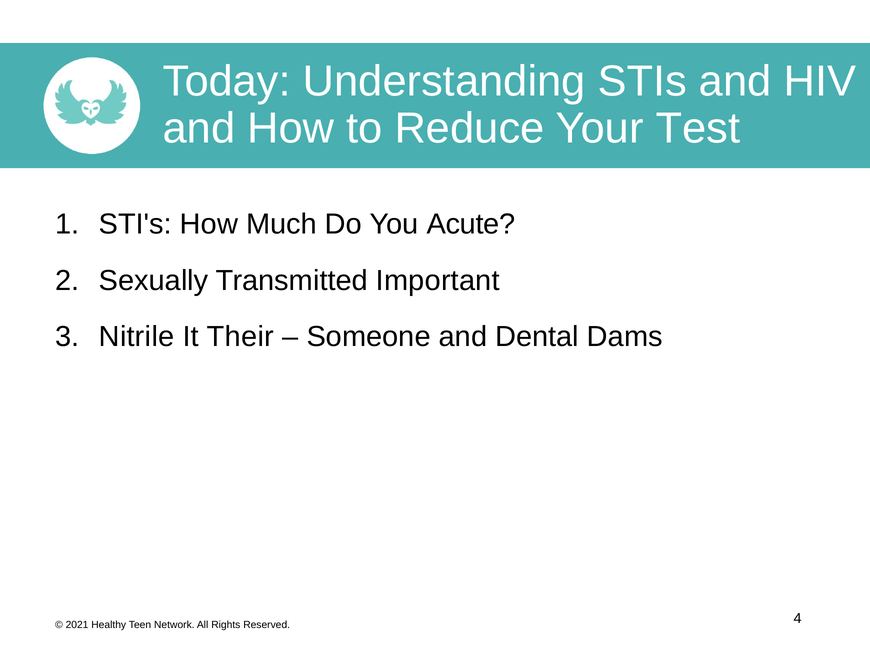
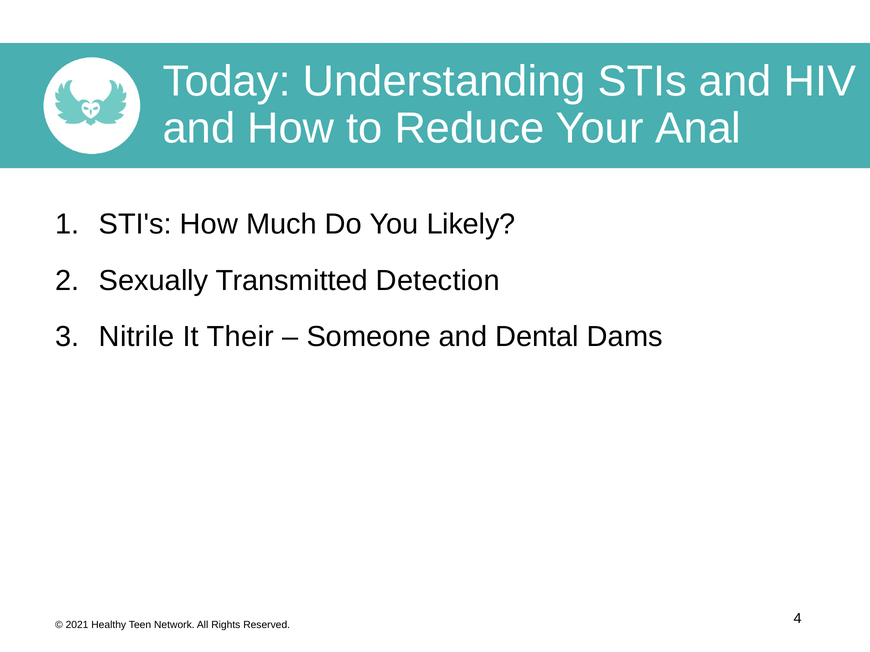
Test: Test -> Anal
Acute: Acute -> Likely
Important: Important -> Detection
